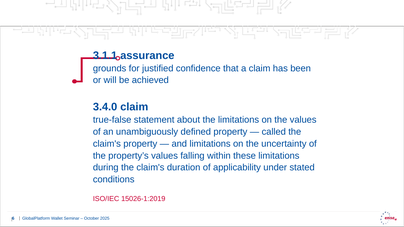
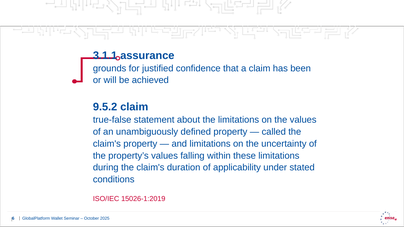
3.4.0: 3.4.0 -> 9.5.2
